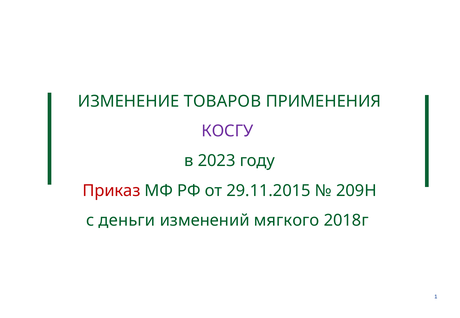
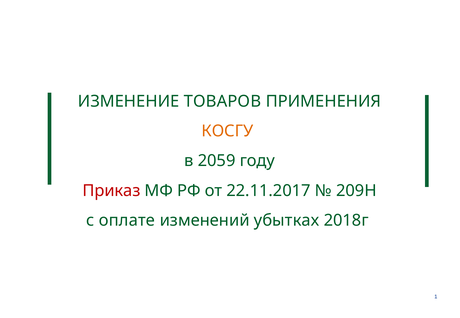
КОСГУ colour: purple -> orange
2023: 2023 -> 2059
29.11.2015: 29.11.2015 -> 22.11.2017
деньги: деньги -> оплате
мягкого: мягкого -> убытках
